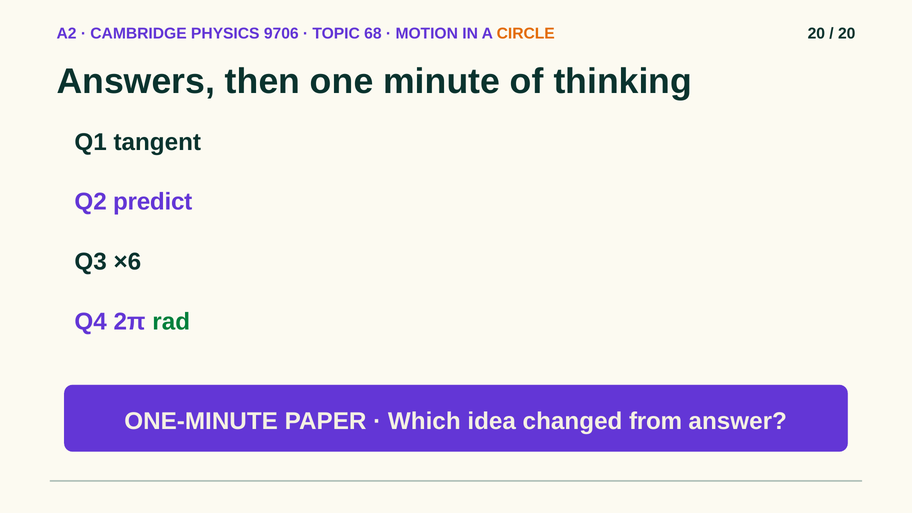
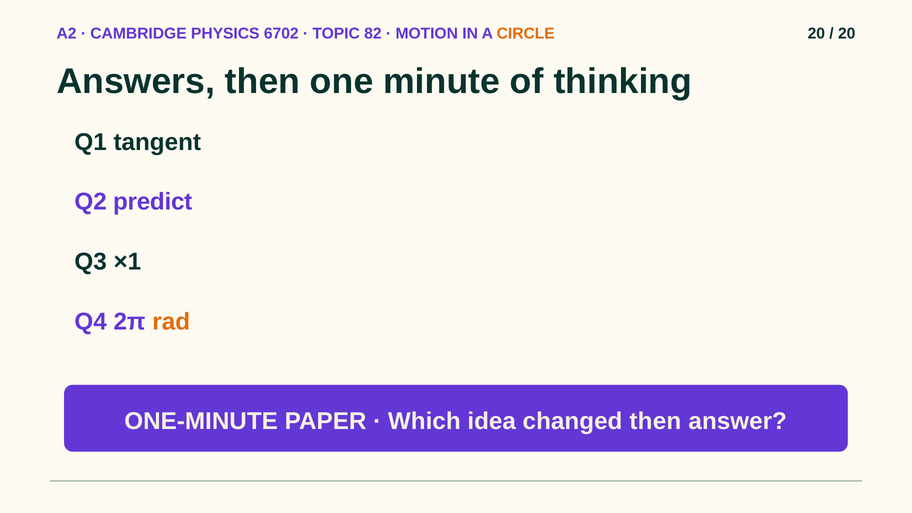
9706: 9706 -> 6702
68: 68 -> 82
×6: ×6 -> ×1
rad colour: green -> orange
changed from: from -> then
